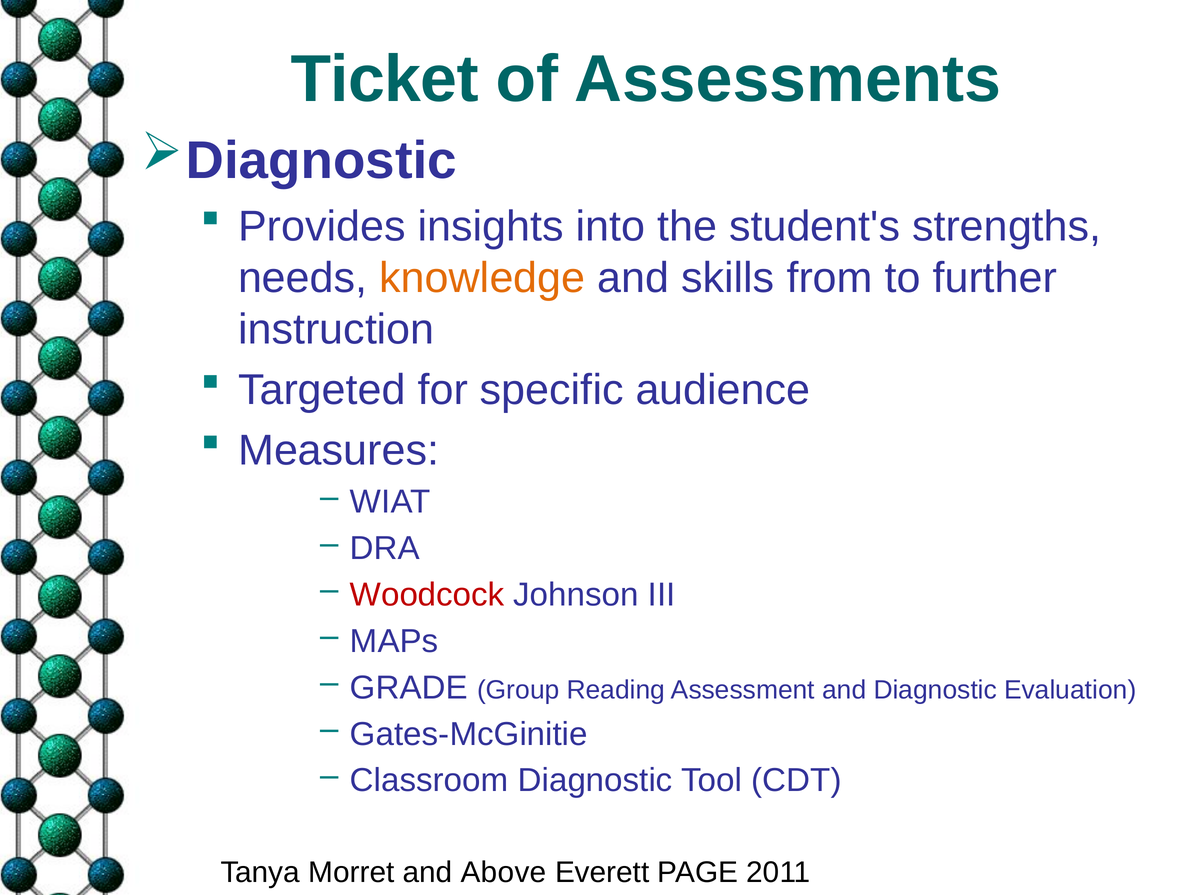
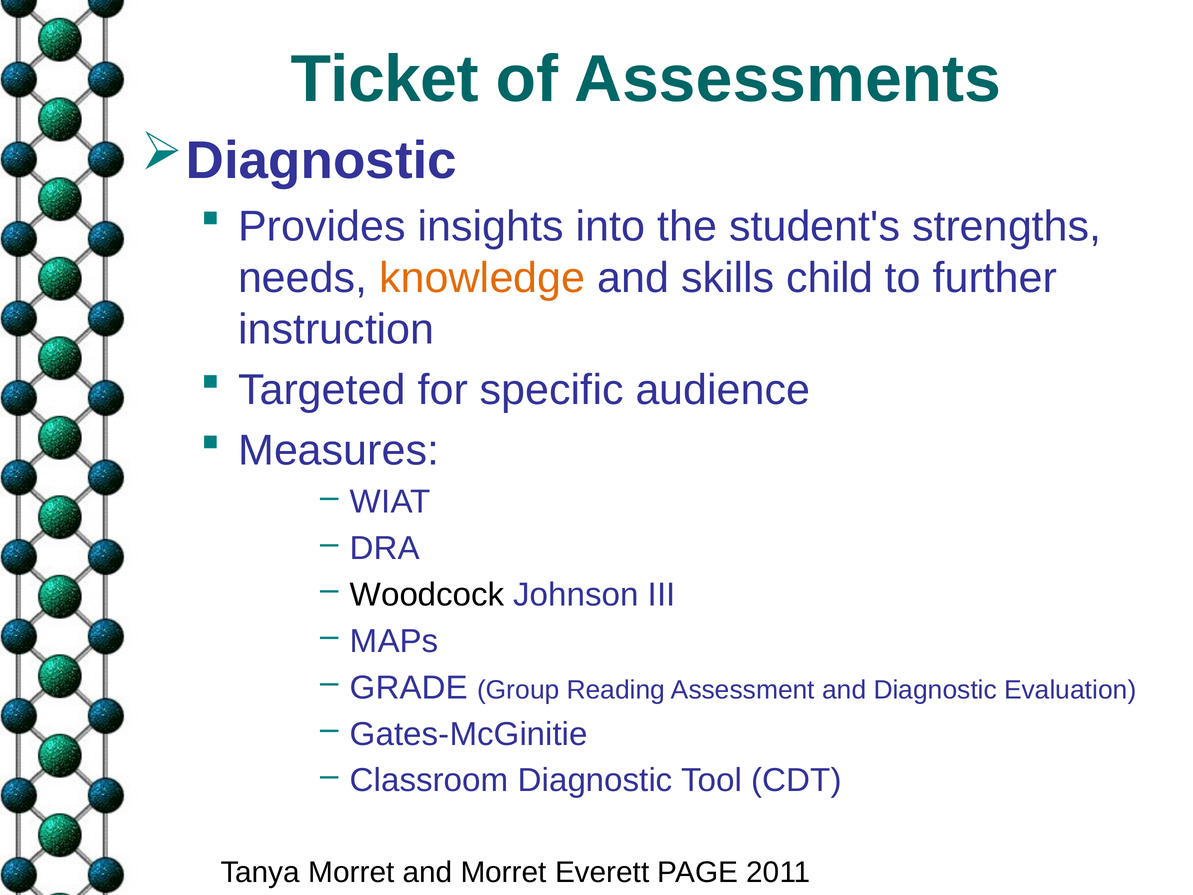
from: from -> child
Woodcock colour: red -> black
and Above: Above -> Morret
